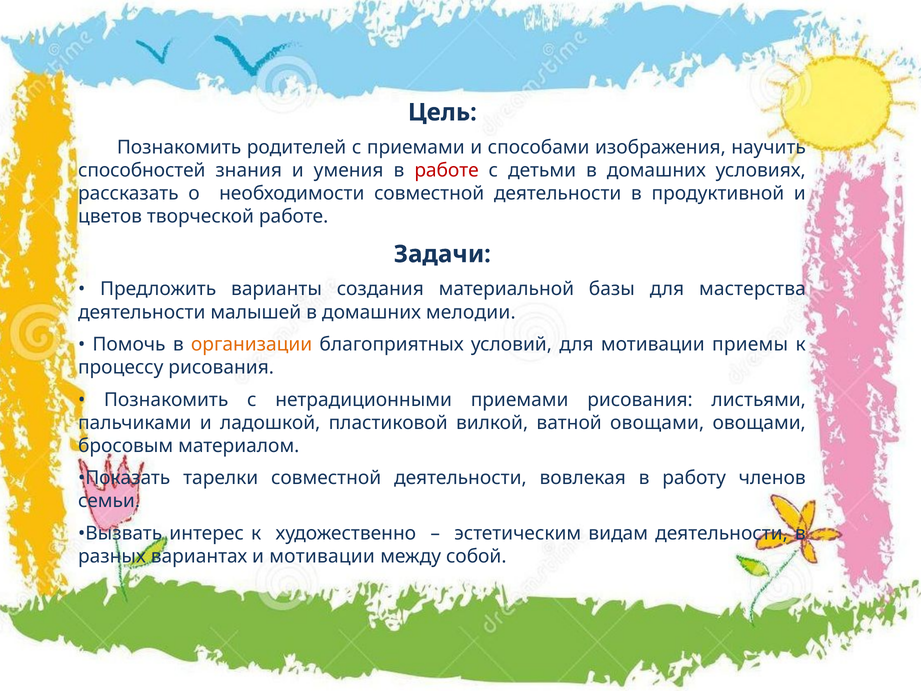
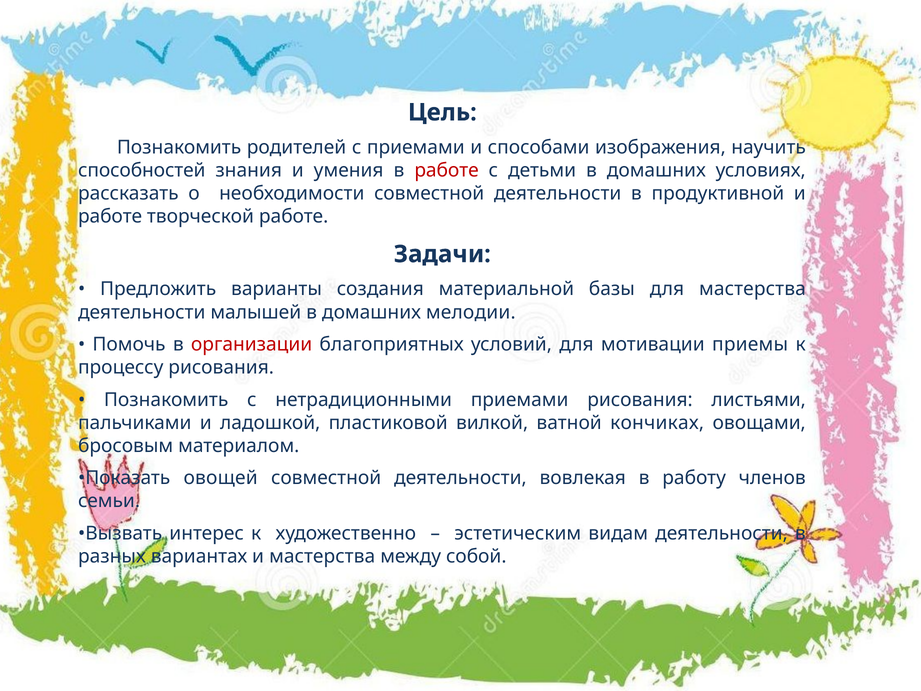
цветов at (110, 216): цветов -> работе
организации colour: orange -> red
ватной овощами: овощами -> кончиках
тарелки: тарелки -> овощей
и мотивации: мотивации -> мастерства
